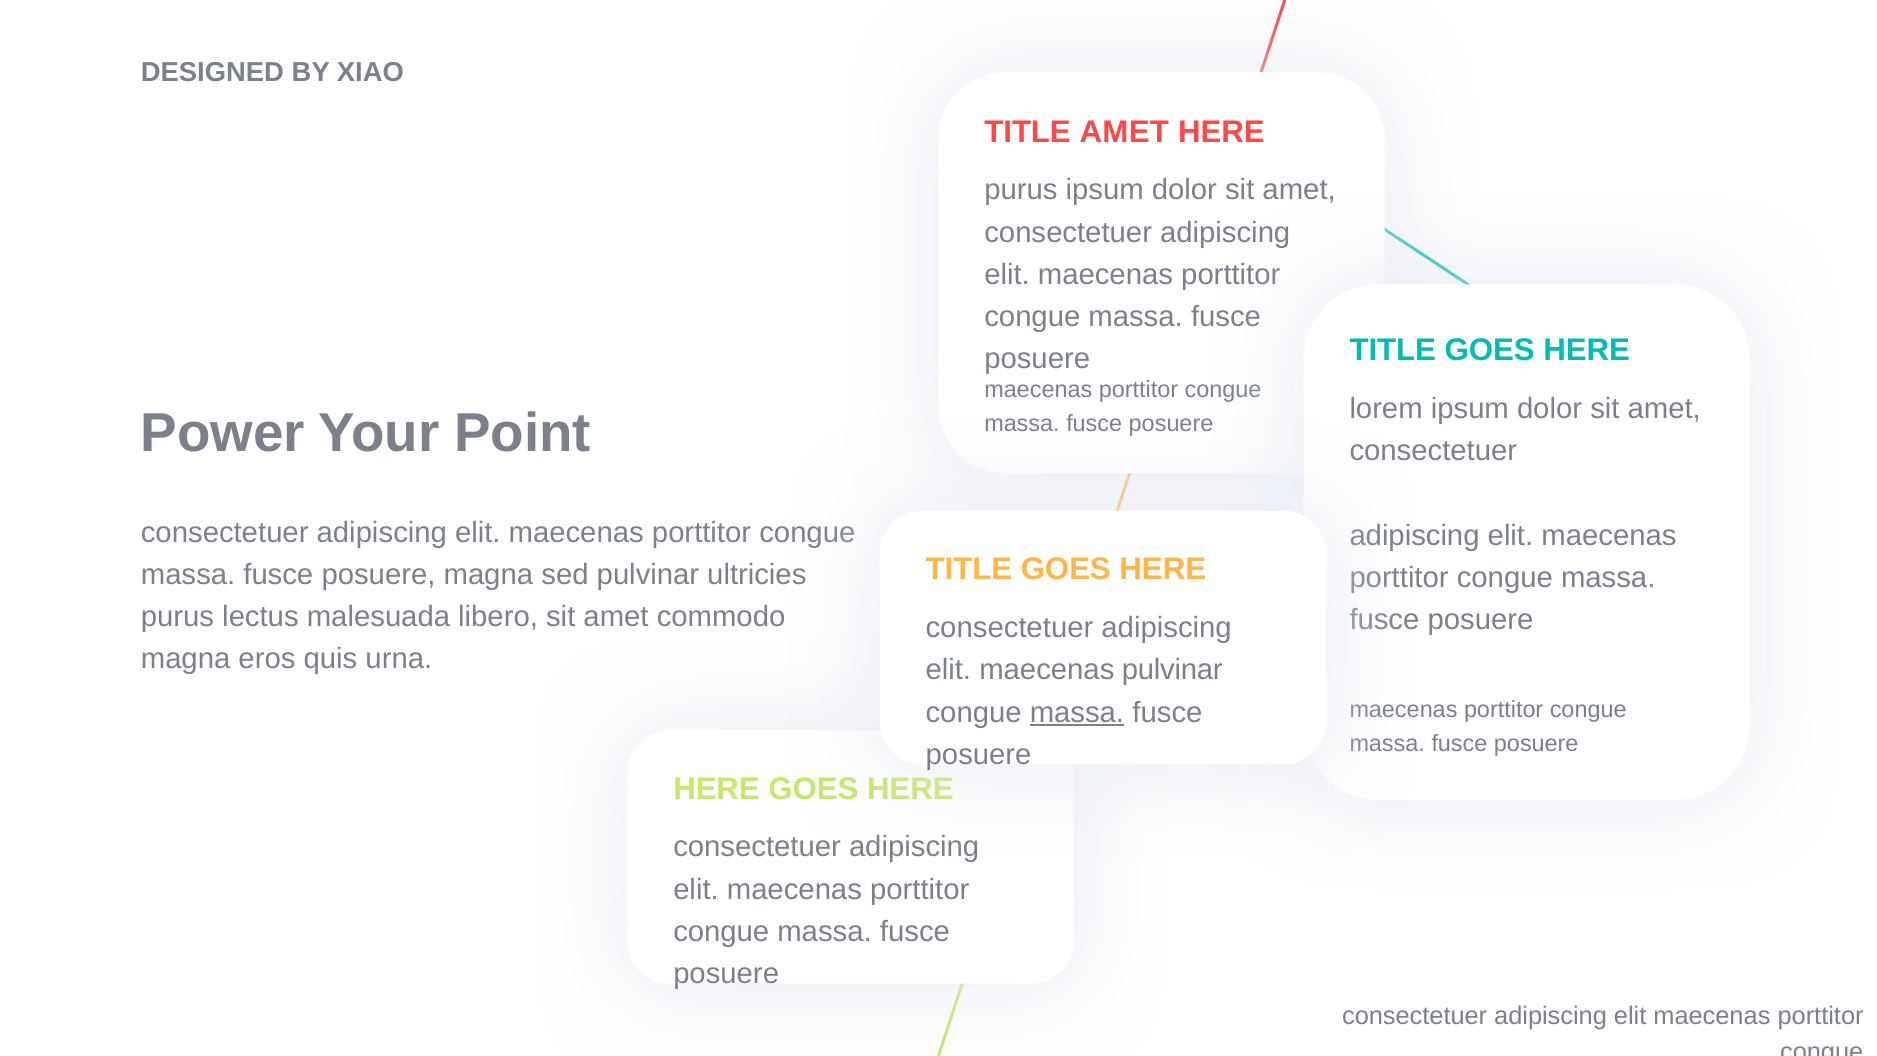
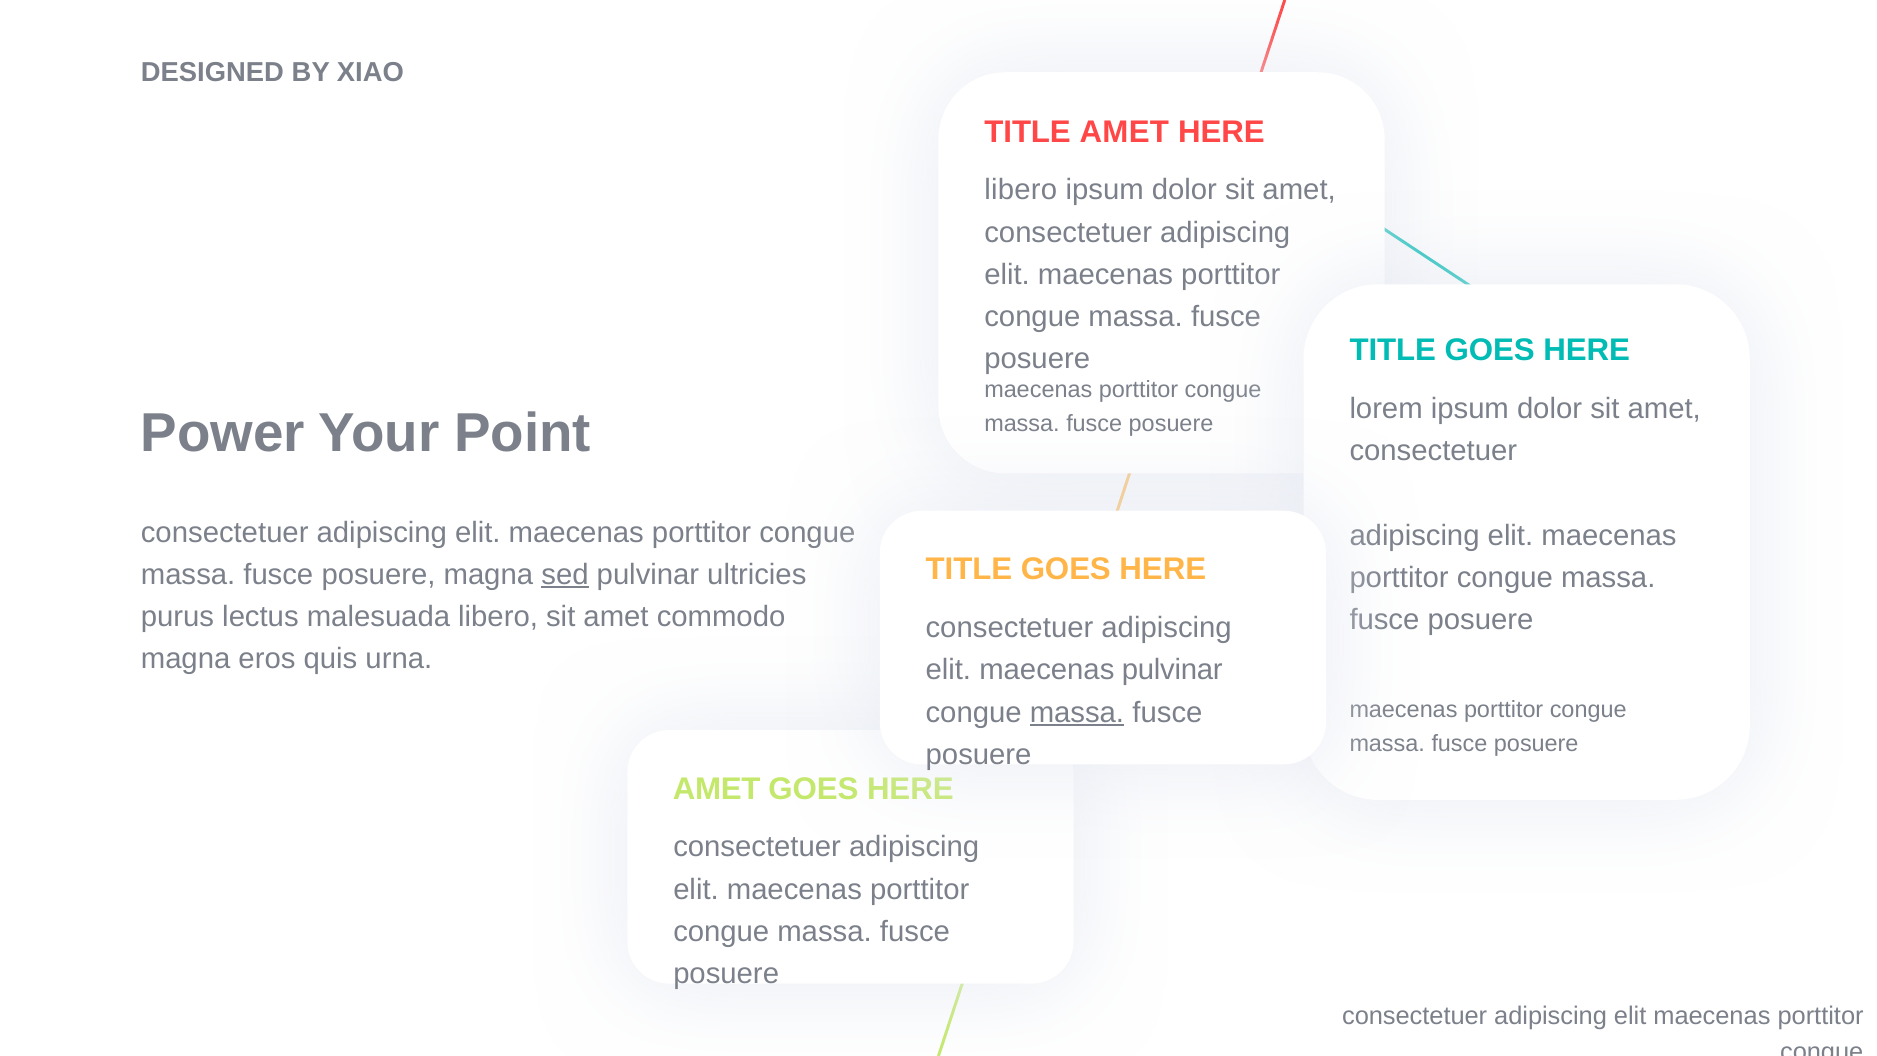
purus at (1021, 190): purus -> libero
sed underline: none -> present
HERE at (717, 789): HERE -> AMET
